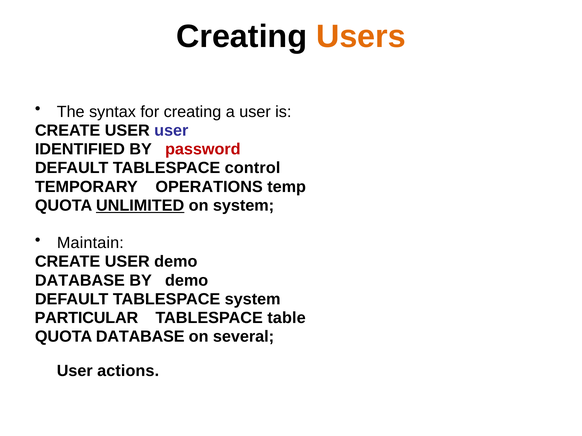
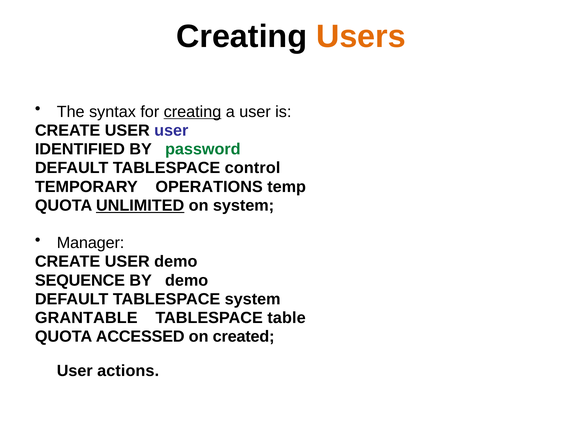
creating at (192, 112) underline: none -> present
password colour: red -> green
Maintain: Maintain -> Manager
DATABASE at (80, 281): DATABASE -> SEQUENCE
PARTICULAR: PARTICULAR -> GRANTABLE
QUOTA DATABASE: DATABASE -> ACCESSED
several: several -> created
